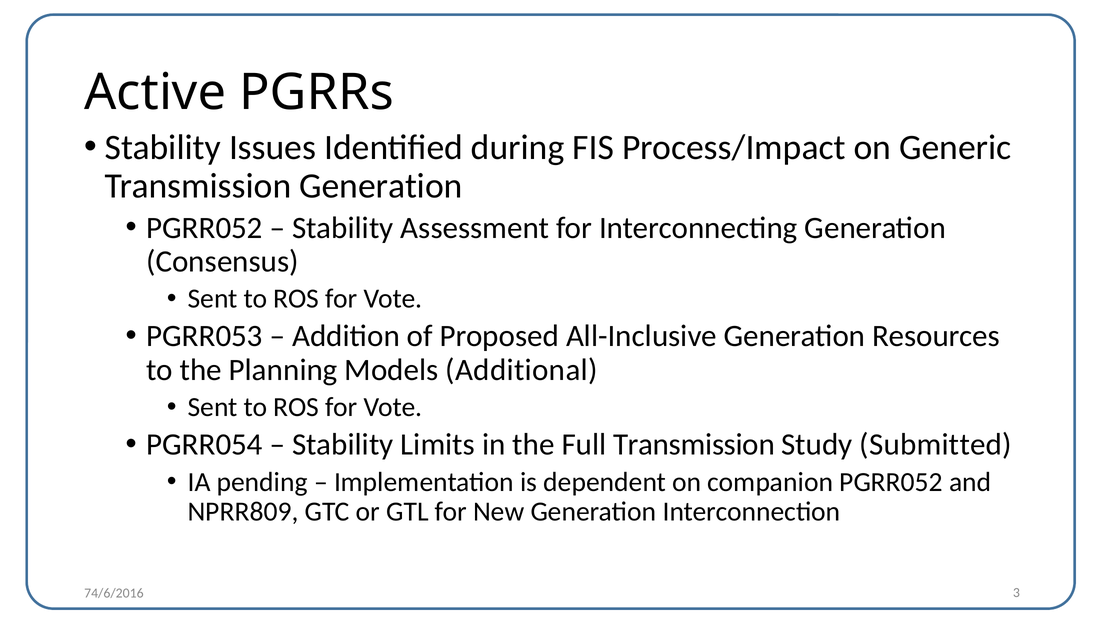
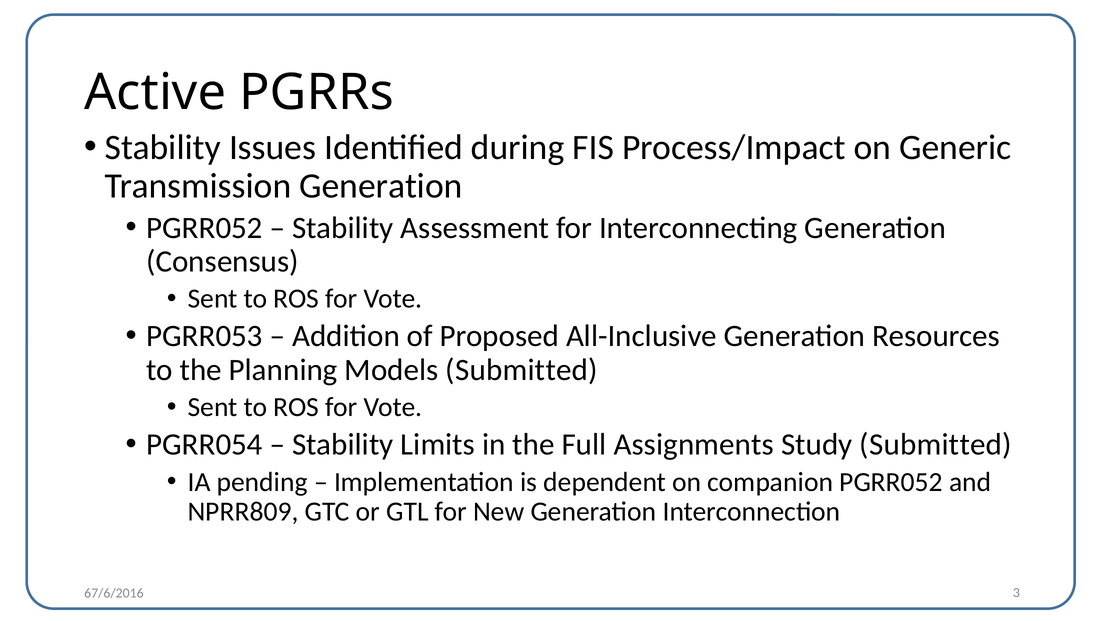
Models Additional: Additional -> Submitted
Full Transmission: Transmission -> Assignments
74/6/2016: 74/6/2016 -> 67/6/2016
